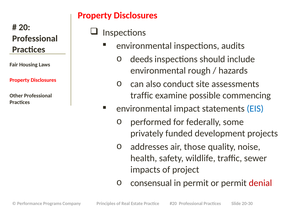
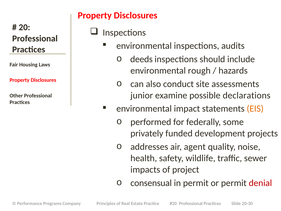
traffic at (142, 95): traffic -> junior
commencing: commencing -> declarations
EIS colour: blue -> orange
those: those -> agent
